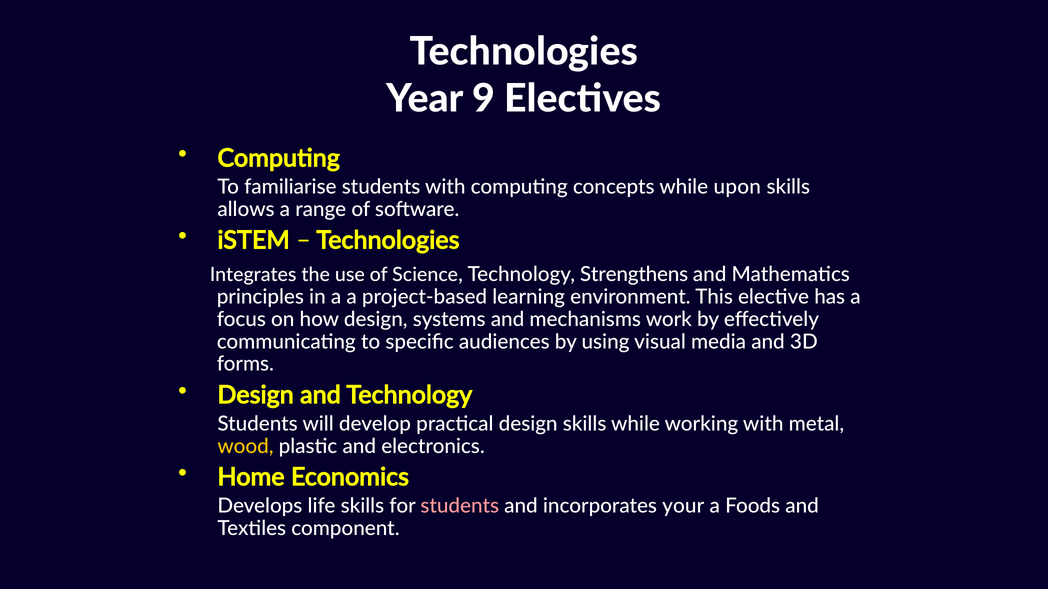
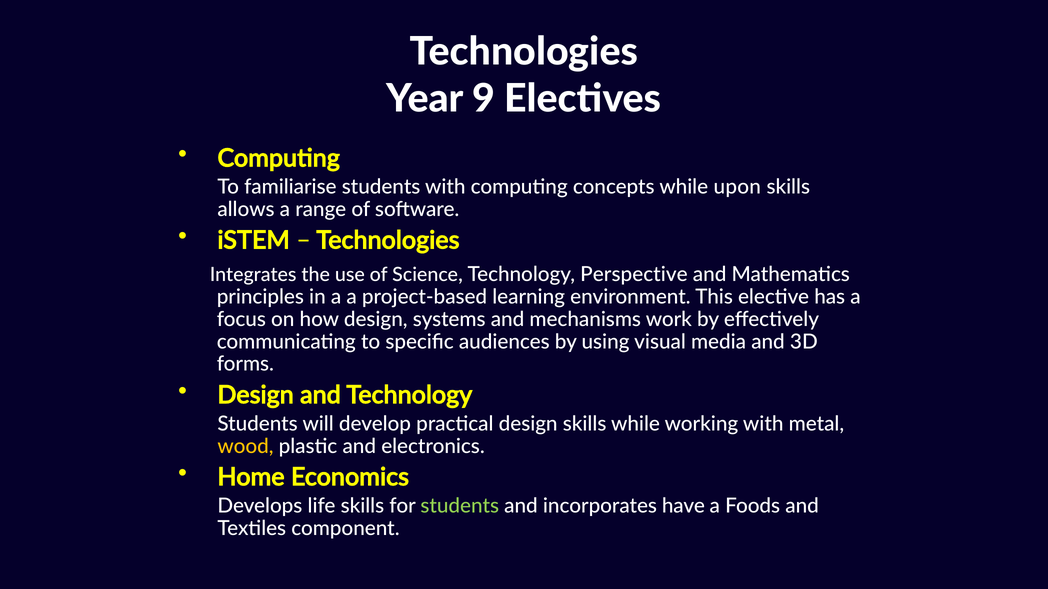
Strengthens: Strengthens -> Perspective
students at (460, 506) colour: pink -> light green
your: your -> have
